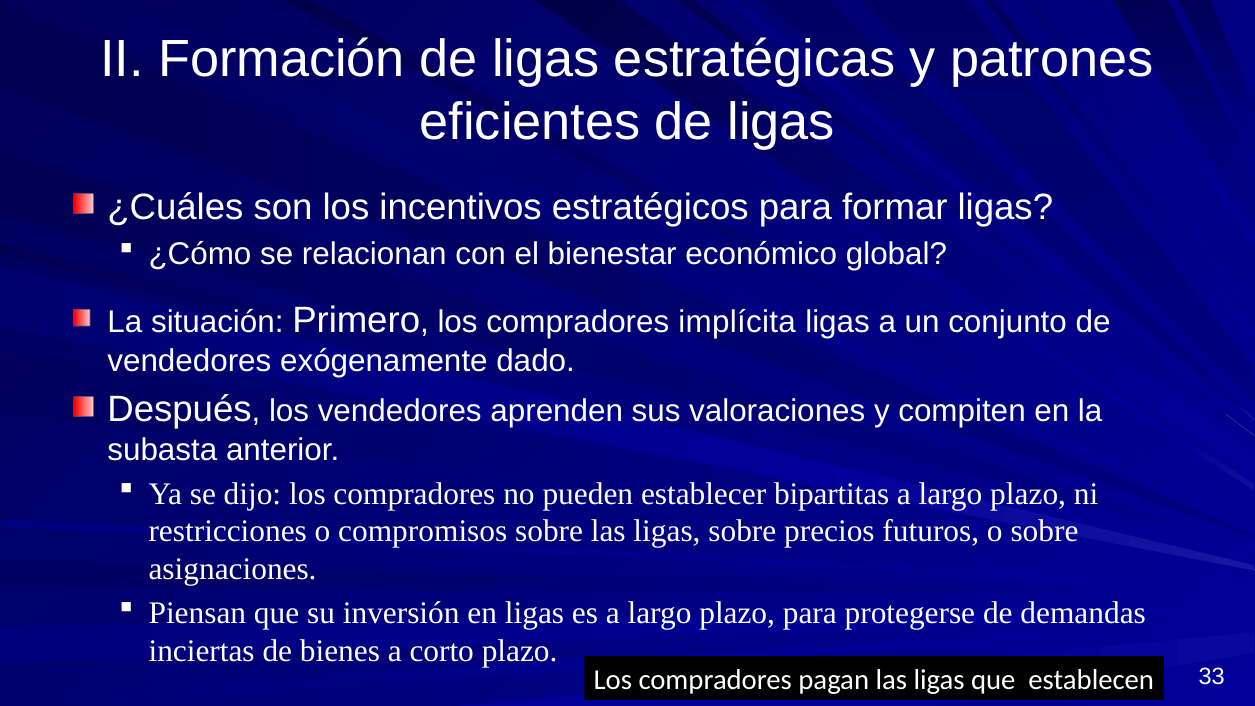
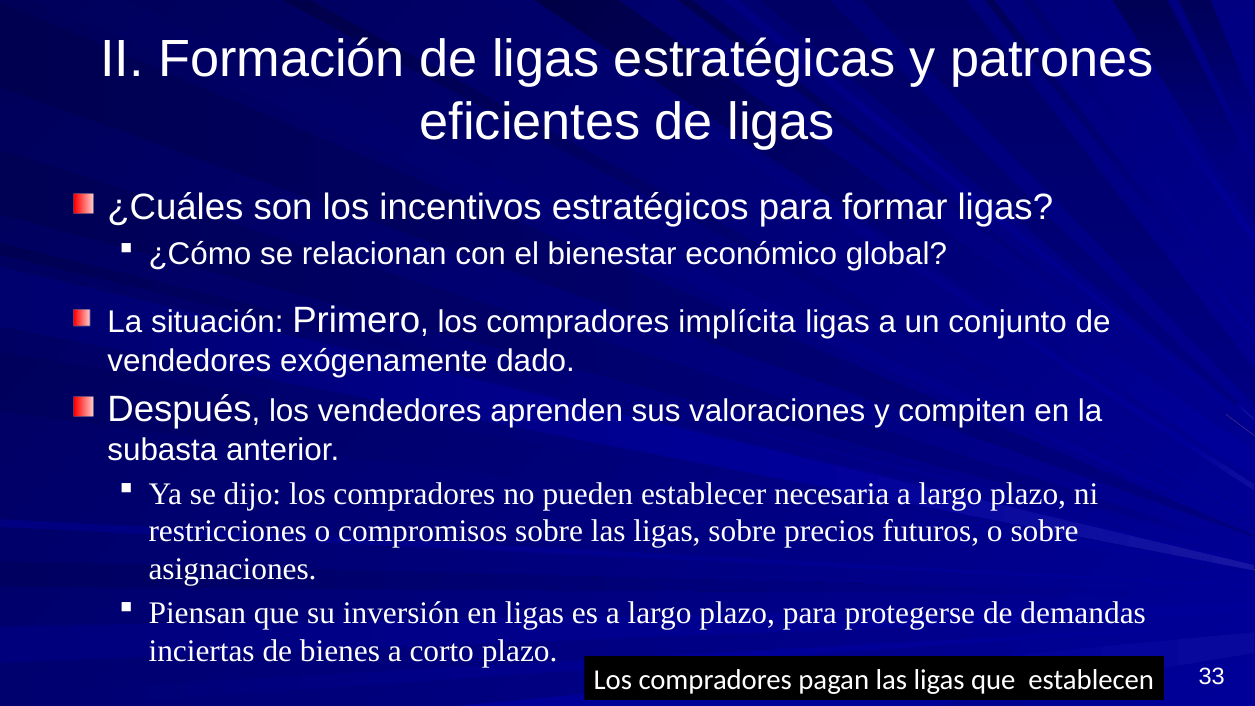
bipartitas: bipartitas -> necesaria
